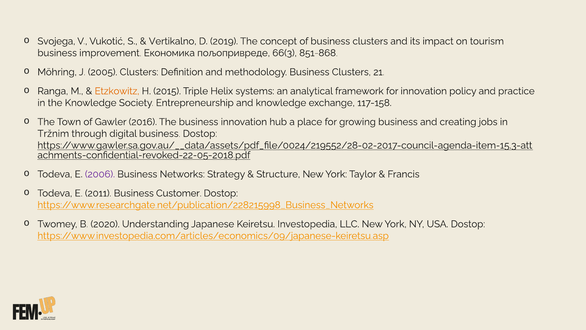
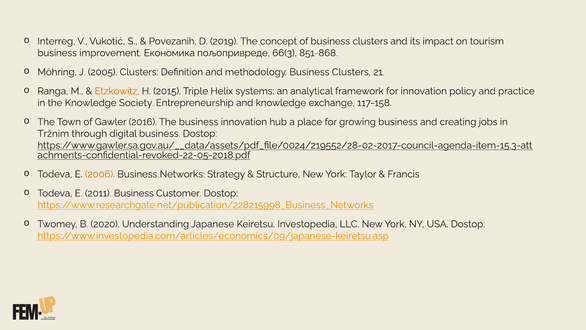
Svojega: Svojega -> Interreg
Vertikalno: Vertikalno -> Povezanih
2006 colour: purple -> orange
